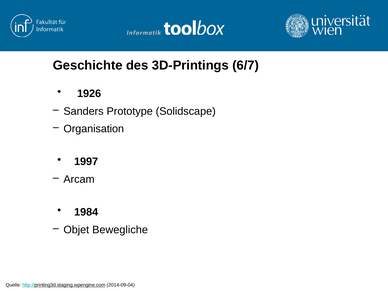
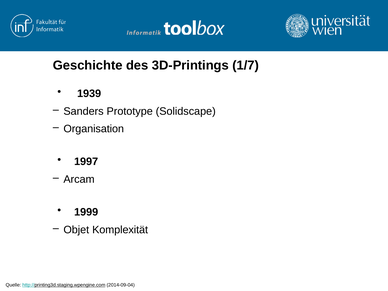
6/7: 6/7 -> 1/7
1926: 1926 -> 1939
1984: 1984 -> 1999
Bewegliche: Bewegliche -> Komplexität
